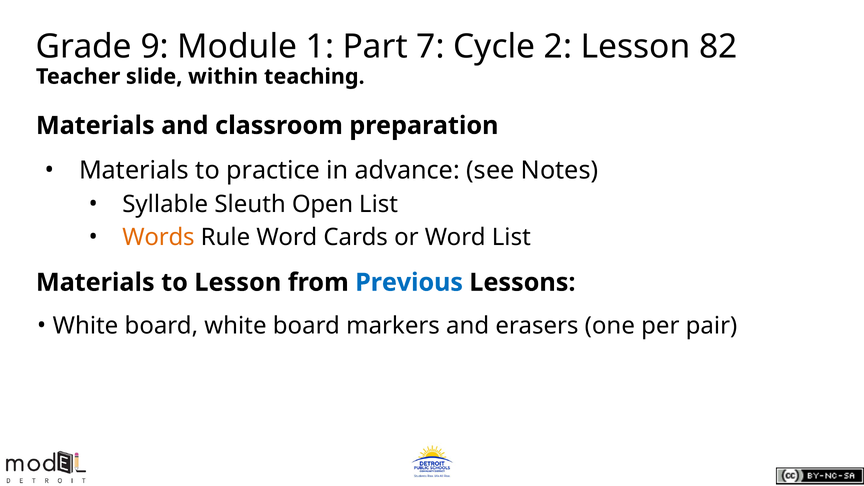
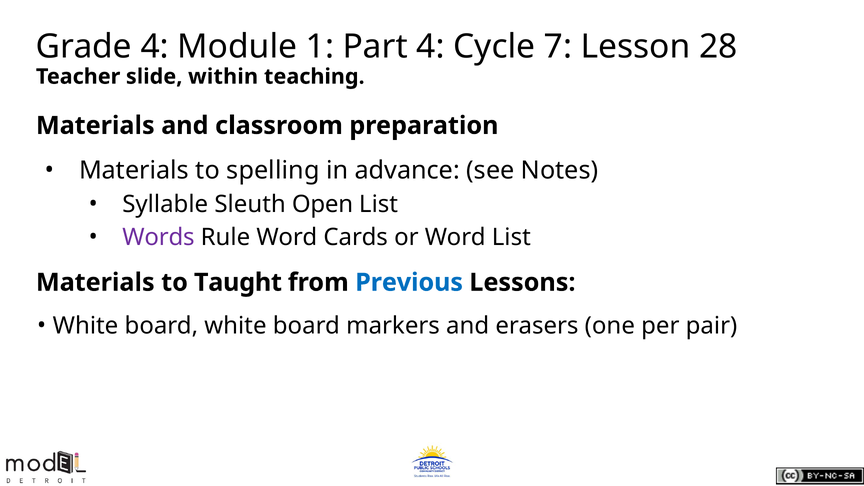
Grade 9: 9 -> 4
Part 7: 7 -> 4
2: 2 -> 7
82: 82 -> 28
practice: practice -> spelling
Words colour: orange -> purple
to Lesson: Lesson -> Taught
